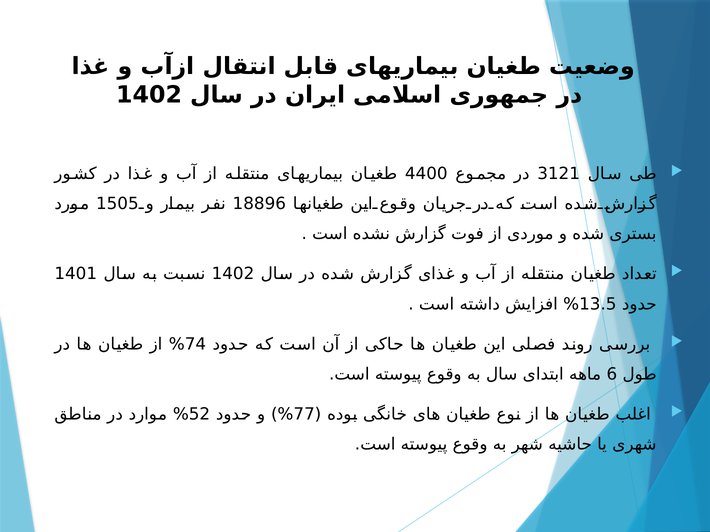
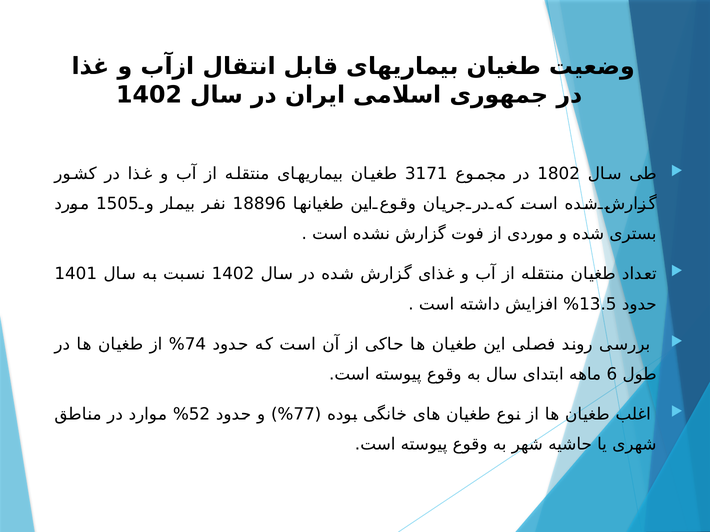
4400: 4400 -> 3171
3121: 3121 -> 1802
